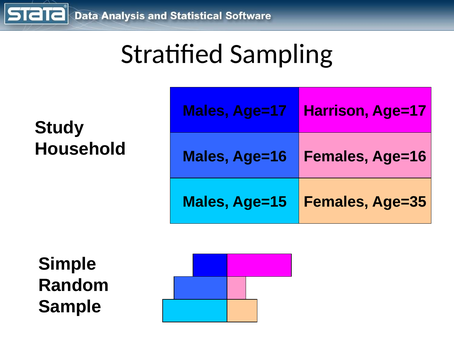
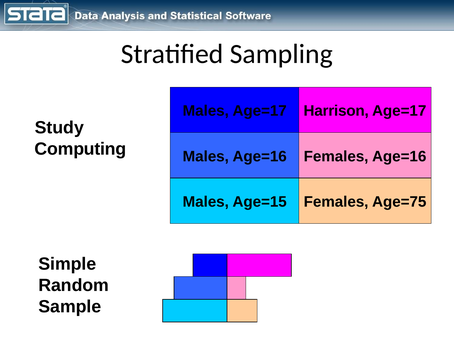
Household: Household -> Computing
Age=35: Age=35 -> Age=75
